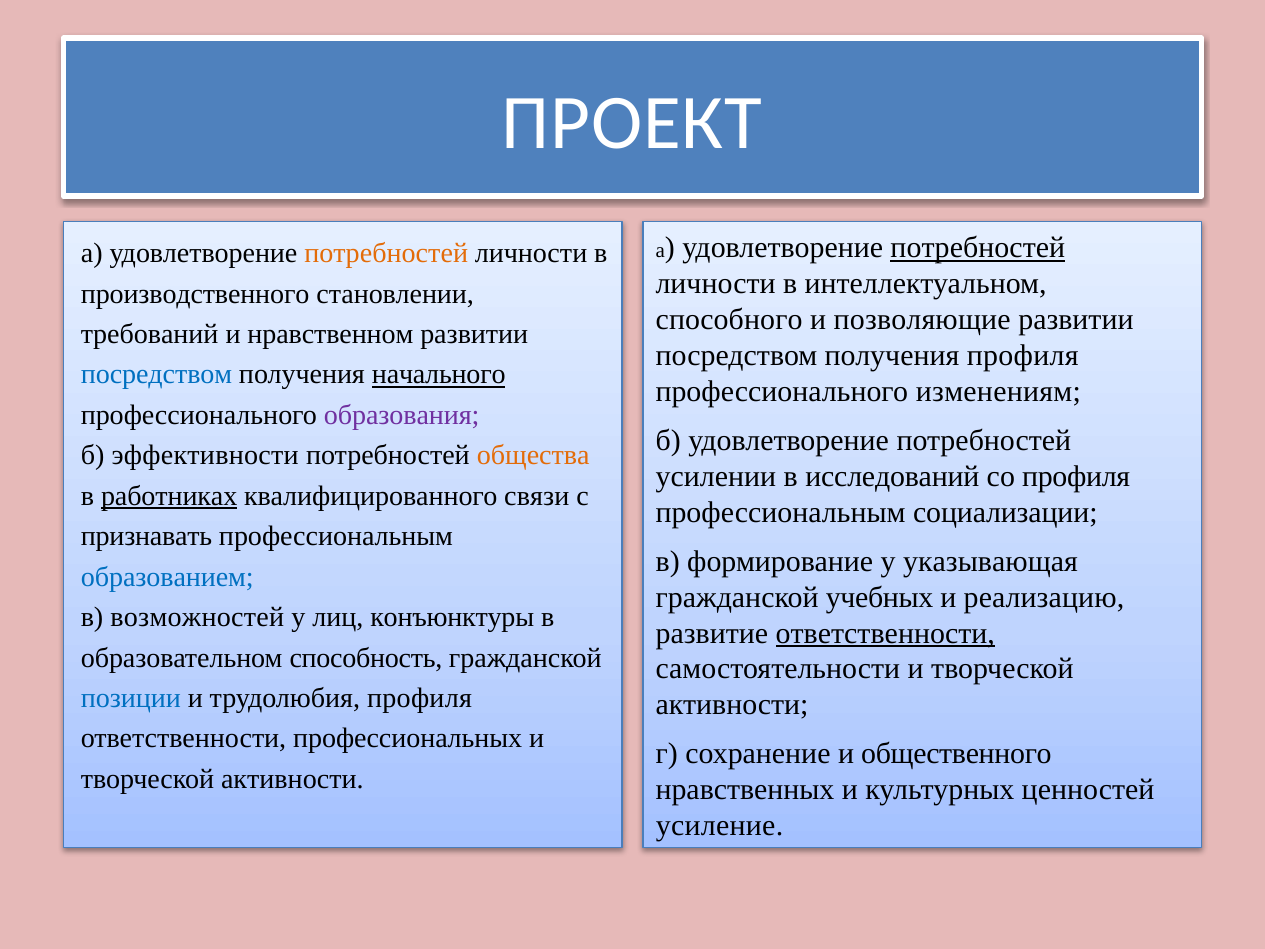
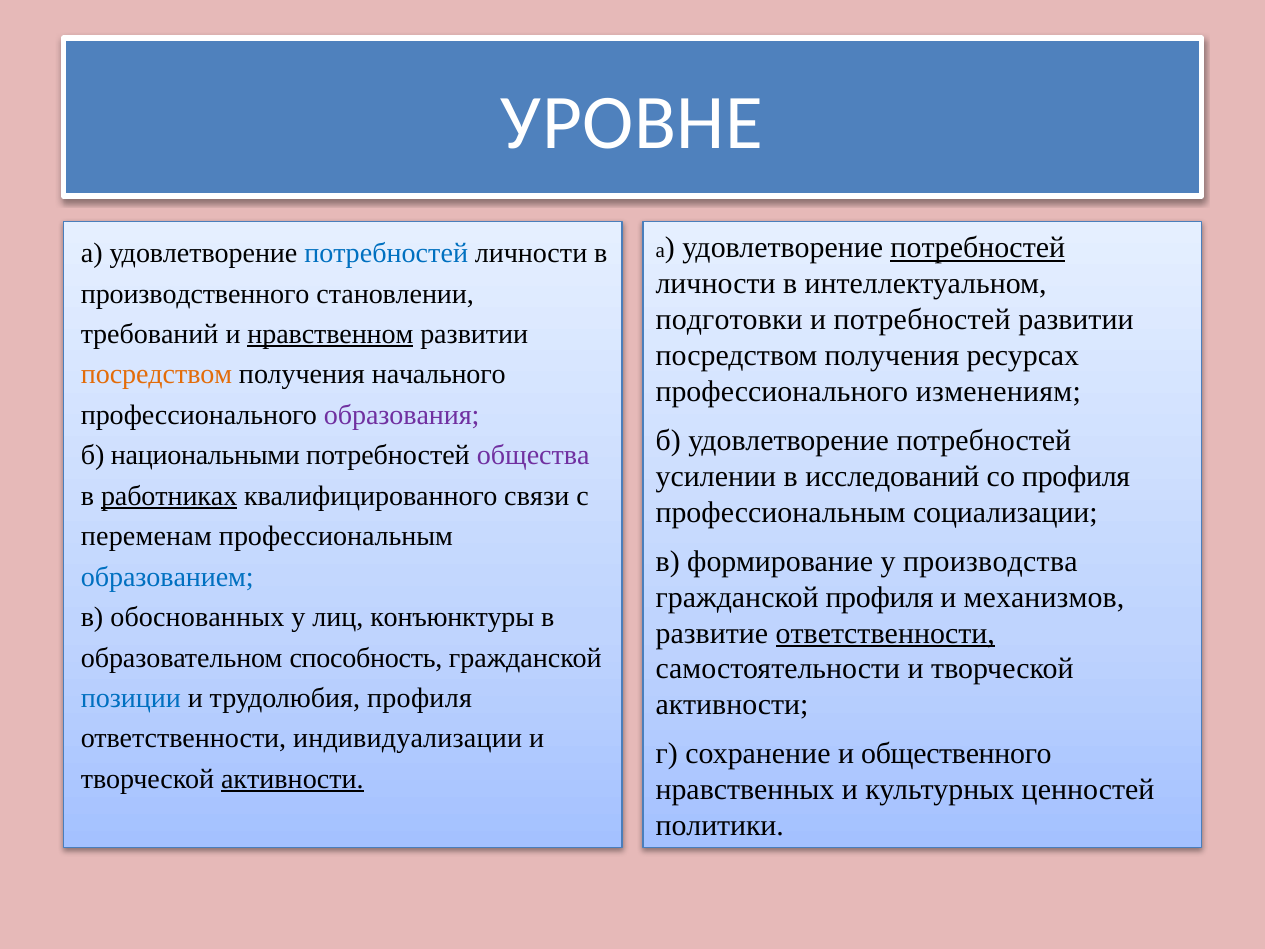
ПРОЕКТ: ПРОЕКТ -> УРОВНЕ
потребностей at (386, 253) colour: orange -> blue
способного: способного -> подготовки
и позволяющие: позволяющие -> потребностей
нравственном underline: none -> present
получения профиля: профиля -> ресурсах
посредством at (157, 375) colour: blue -> orange
начального underline: present -> none
эффективности: эффективности -> национальными
общества colour: orange -> purple
признавать: признавать -> переменам
указывающая: указывающая -> производства
гражданской учебных: учебных -> профиля
реализацию: реализацию -> механизмов
возможностей: возможностей -> обоснованных
профессиональных: профессиональных -> индивидуализации
активности at (292, 779) underline: none -> present
усиление: усиление -> политики
